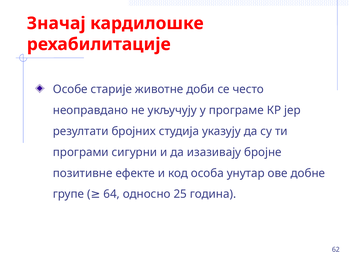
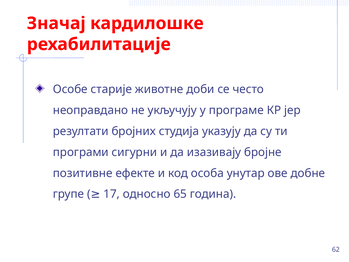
64: 64 -> 17
25: 25 -> 65
